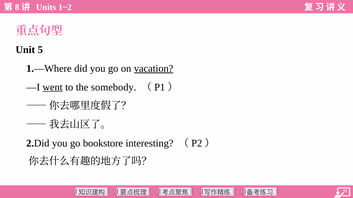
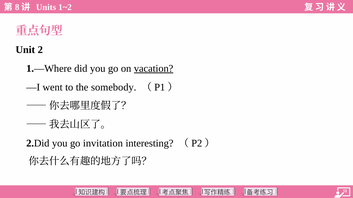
5: 5 -> 2
went underline: present -> none
bookstore: bookstore -> invitation
